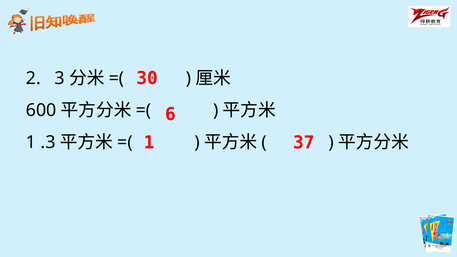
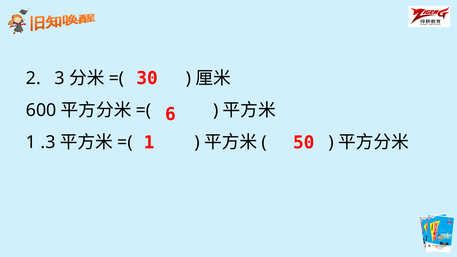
37: 37 -> 50
